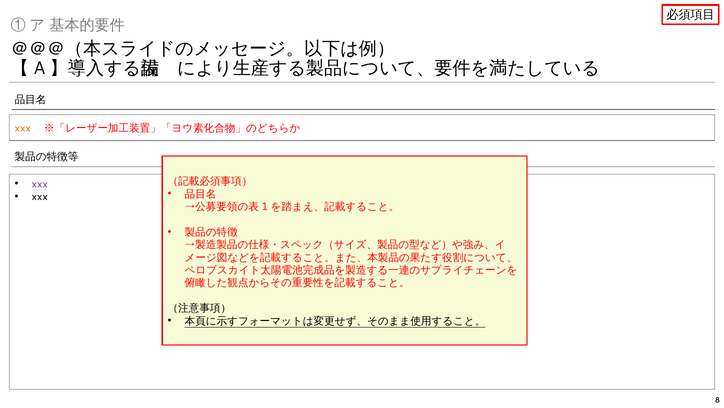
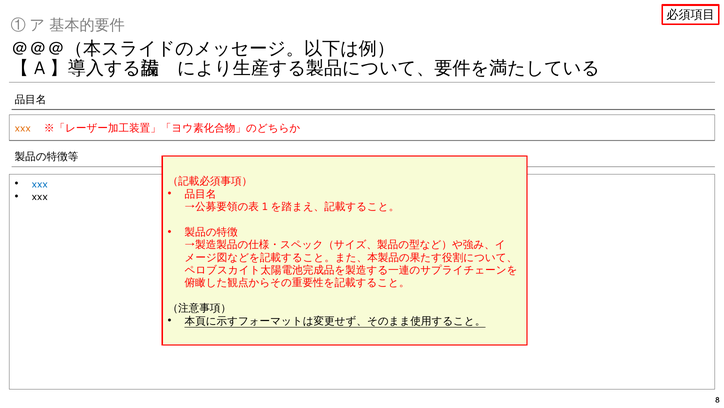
xxx at (40, 184) colour: purple -> blue
